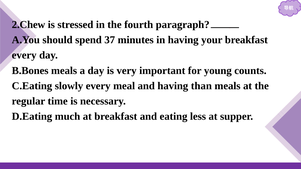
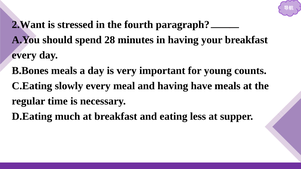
2.Chew: 2.Chew -> 2.Want
37: 37 -> 28
than: than -> have
